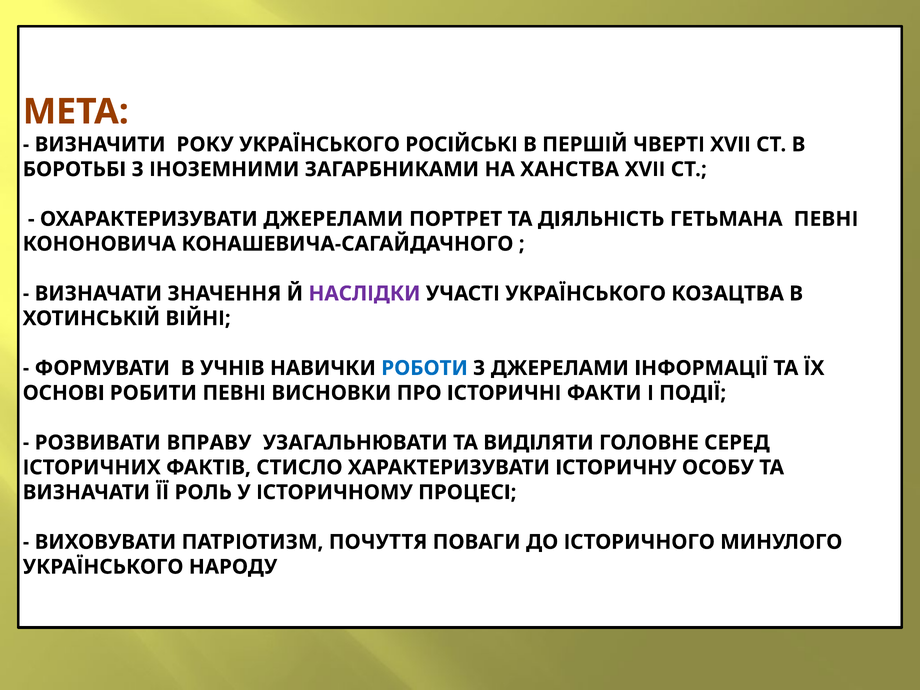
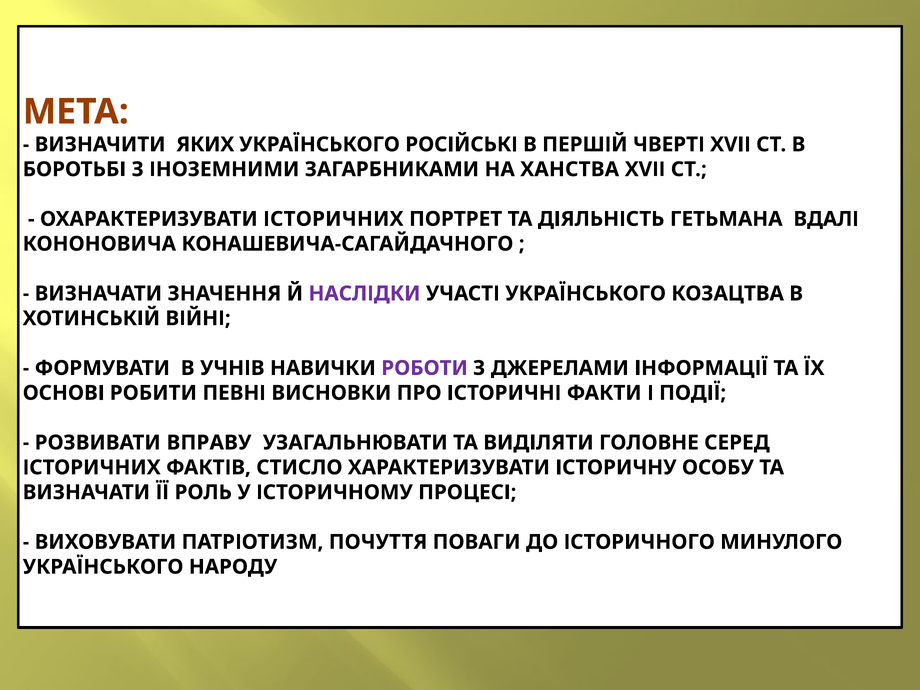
РОКУ: РОКУ -> ЯКИХ
ОХАРАКТЕРИЗУВАТИ ДЖЕРЕЛАМИ: ДЖЕРЕЛАМИ -> ІСТОРИЧНИХ
ГЕТЬМАНА ПЕВНІ: ПЕВНІ -> ВДАЛІ
РОБОТИ colour: blue -> purple
